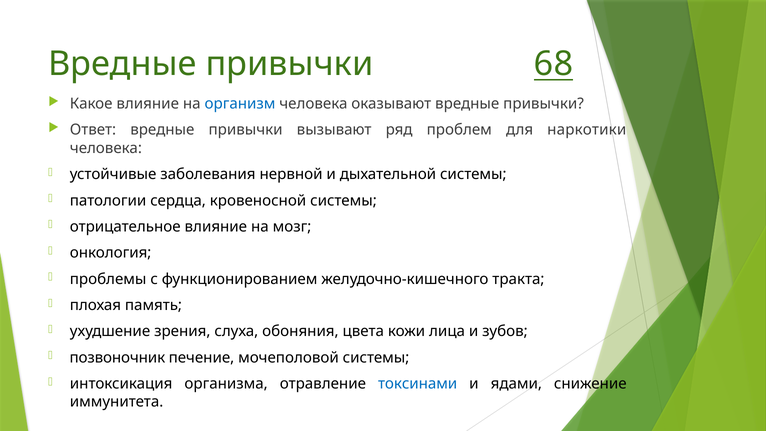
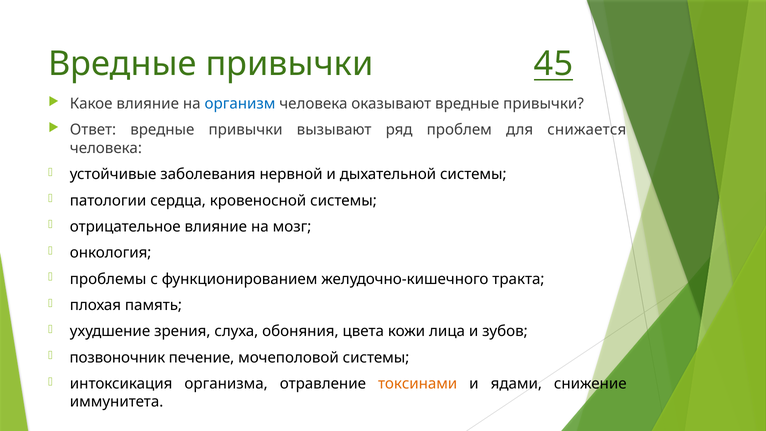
68: 68 -> 45
наркотики: наркотики -> снижается
токсинами colour: blue -> orange
